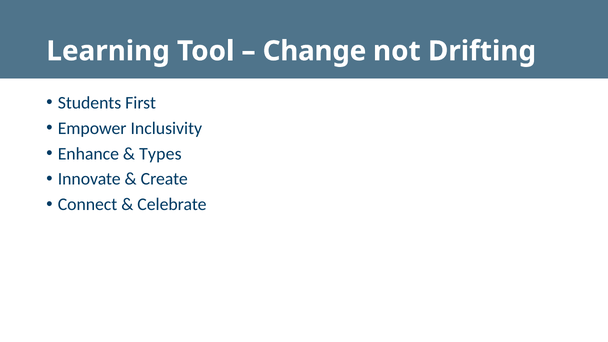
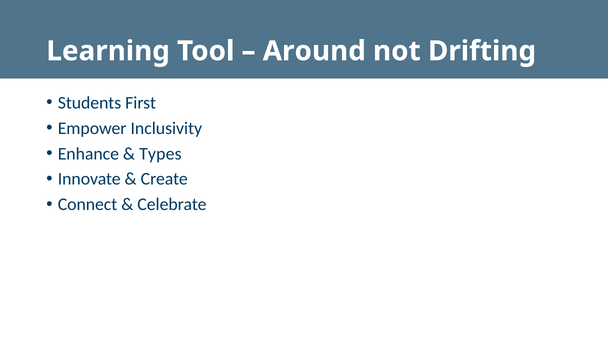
Change: Change -> Around
